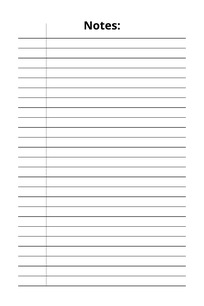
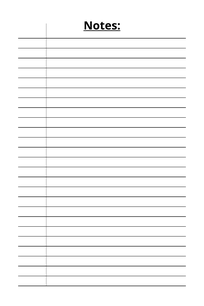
Notes underline: none -> present
